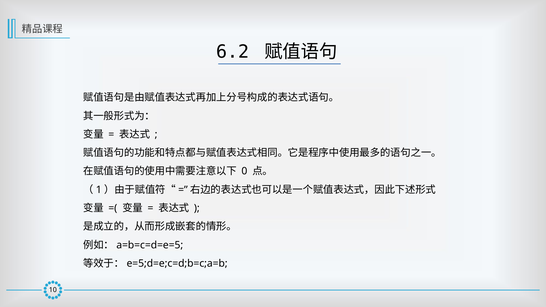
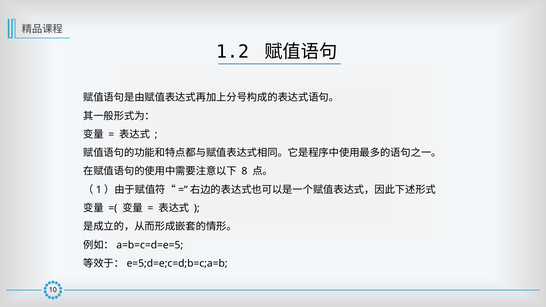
6.2: 6.2 -> 1.2
0: 0 -> 8
